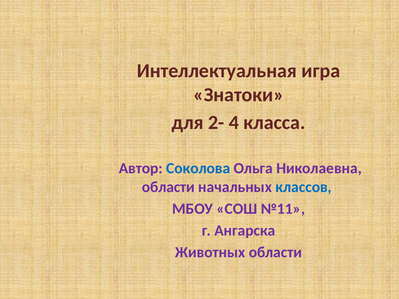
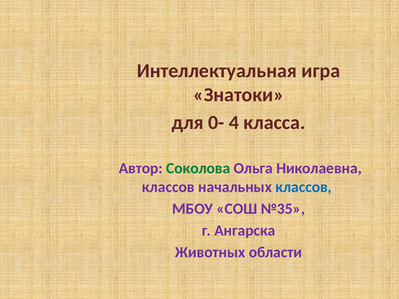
2-: 2- -> 0-
Соколова colour: blue -> green
области at (168, 187): области -> классов
№11: №11 -> №35
